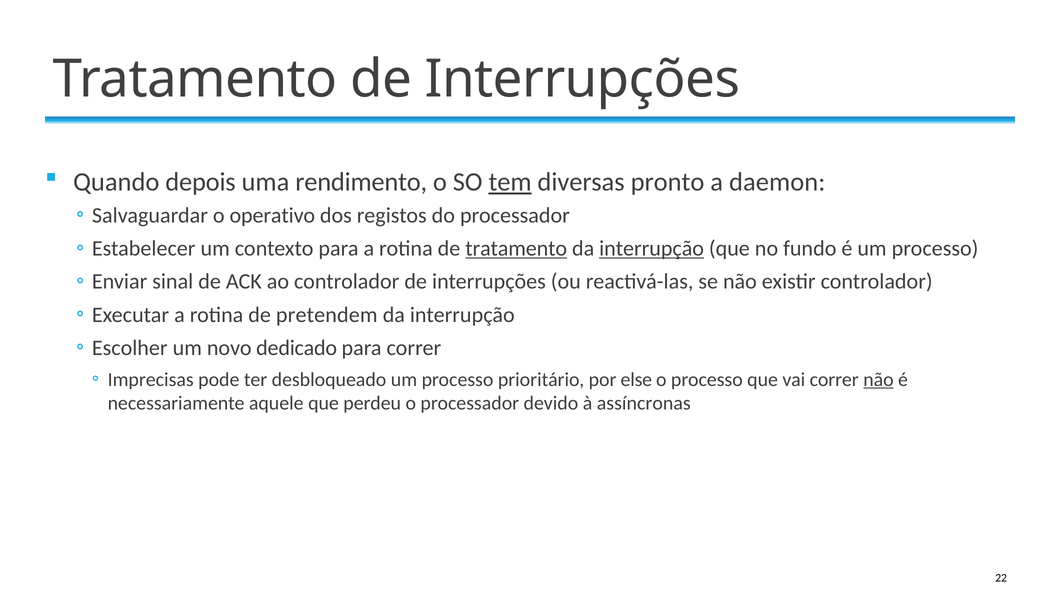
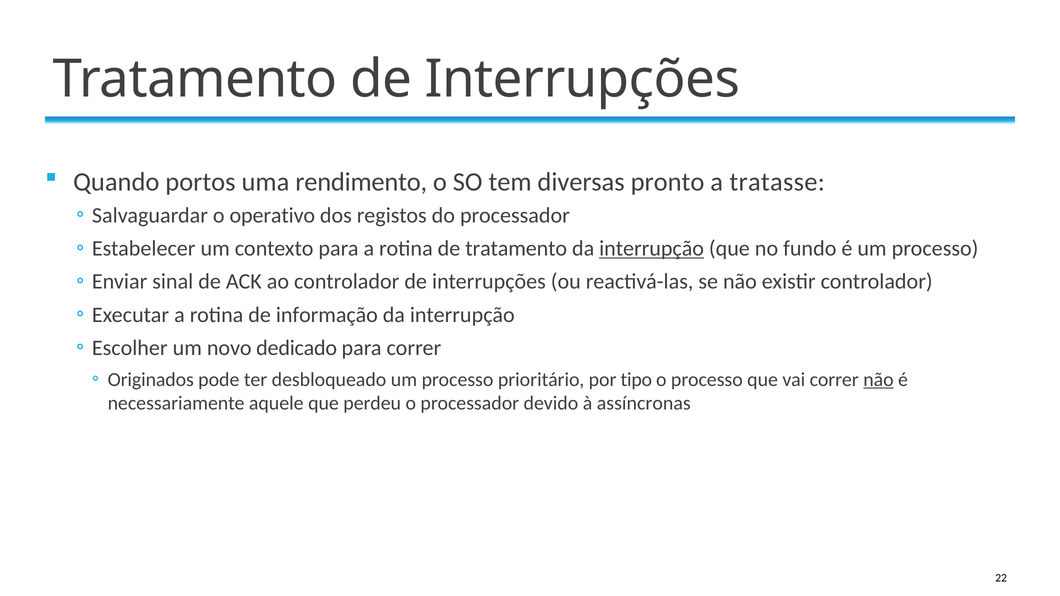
depois: depois -> portos
tem underline: present -> none
daemon: daemon -> tratasse
tratamento at (516, 249) underline: present -> none
pretendem: pretendem -> informação
Imprecisas: Imprecisas -> Originados
else: else -> tipo
